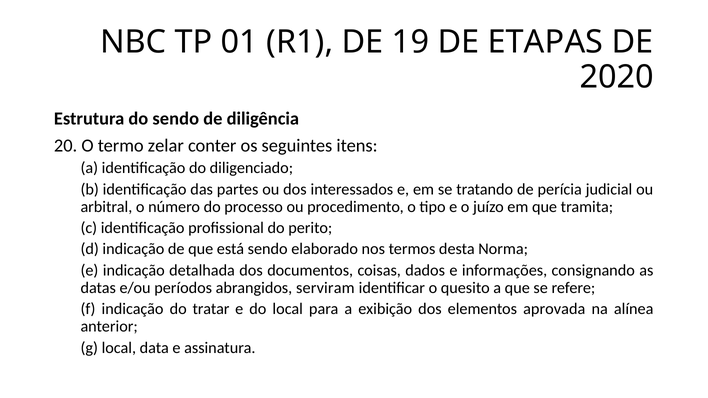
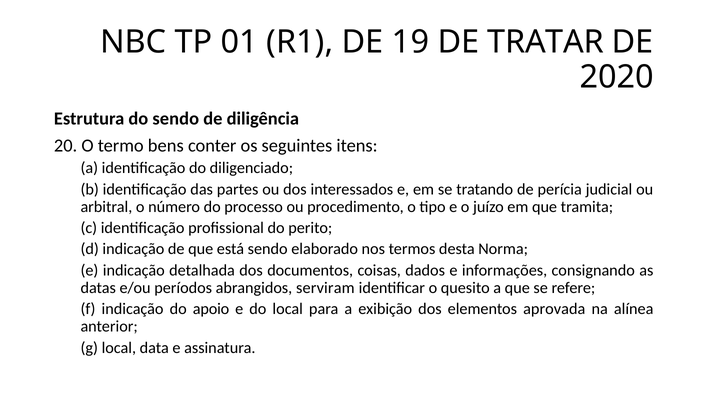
ETAPAS: ETAPAS -> TRATAR
zelar: zelar -> bens
tratar: tratar -> apoio
